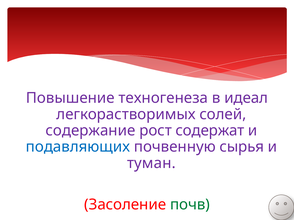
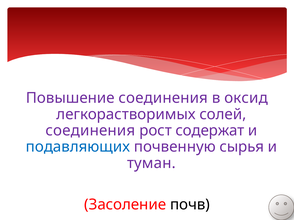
Повышение техногенеза: техногенеза -> соединения
идеал: идеал -> оксид
содержание at (90, 131): содержание -> соединения
почв colour: green -> black
